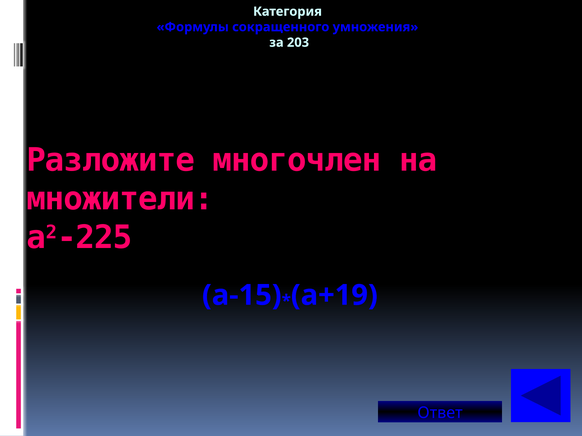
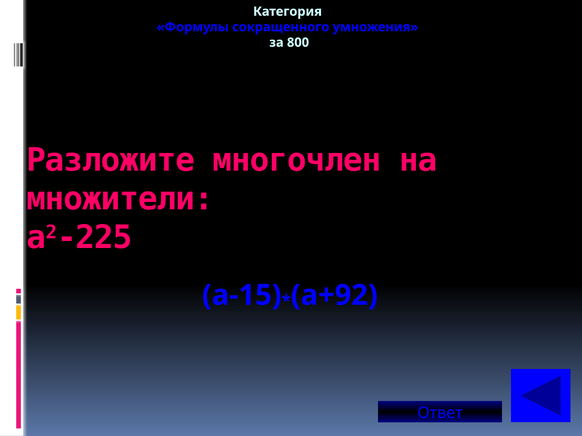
203: 203 -> 800
a+19: a+19 -> a+92
